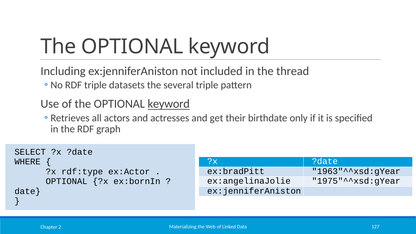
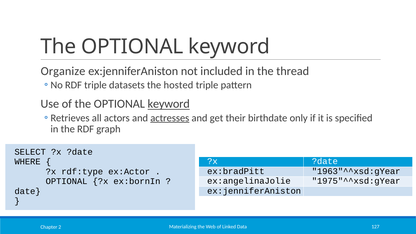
Including: Including -> Organize
several: several -> hosted
actresses underline: none -> present
